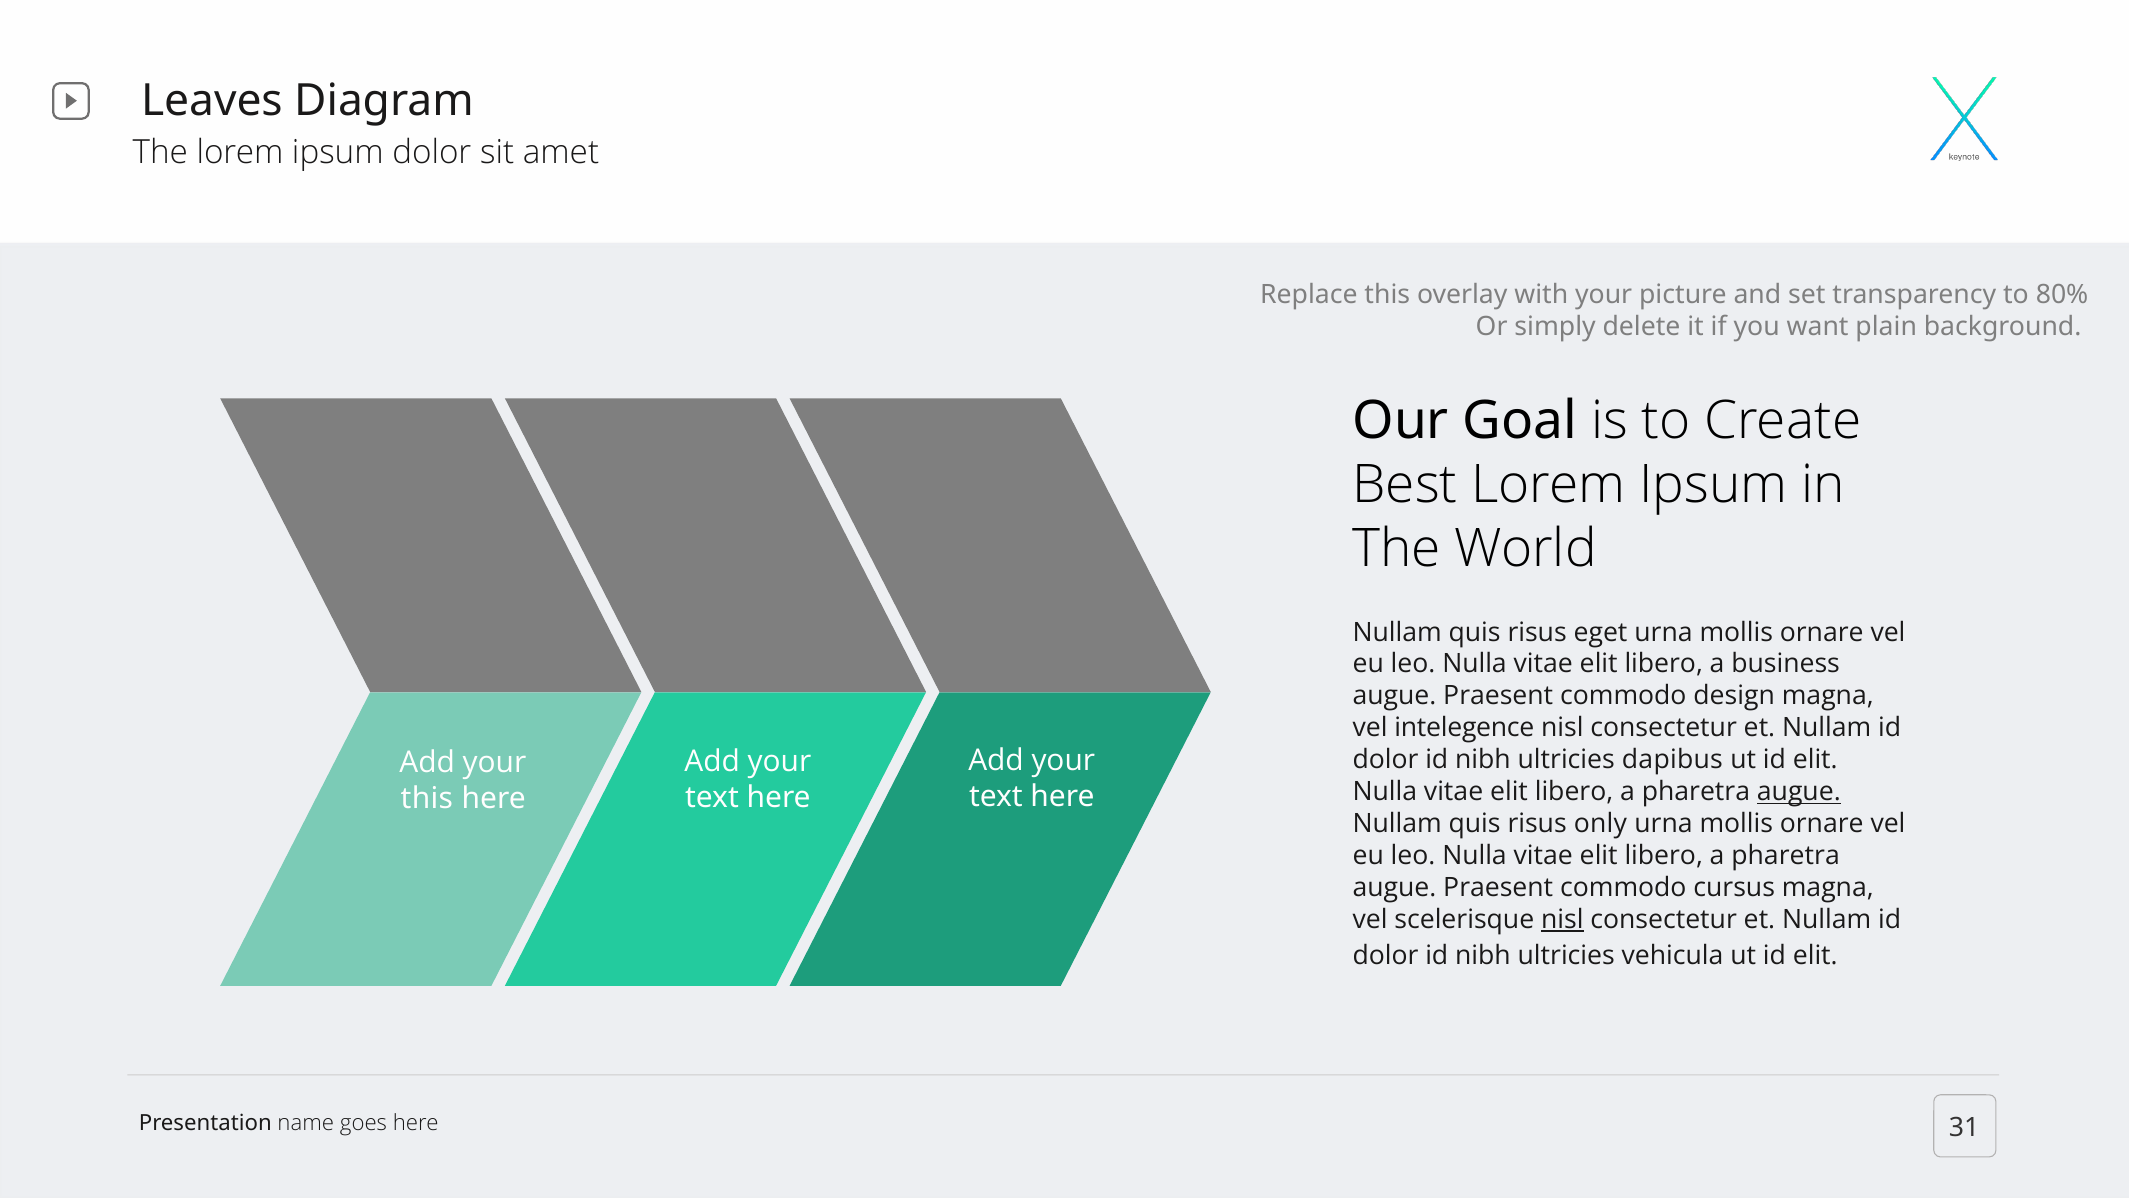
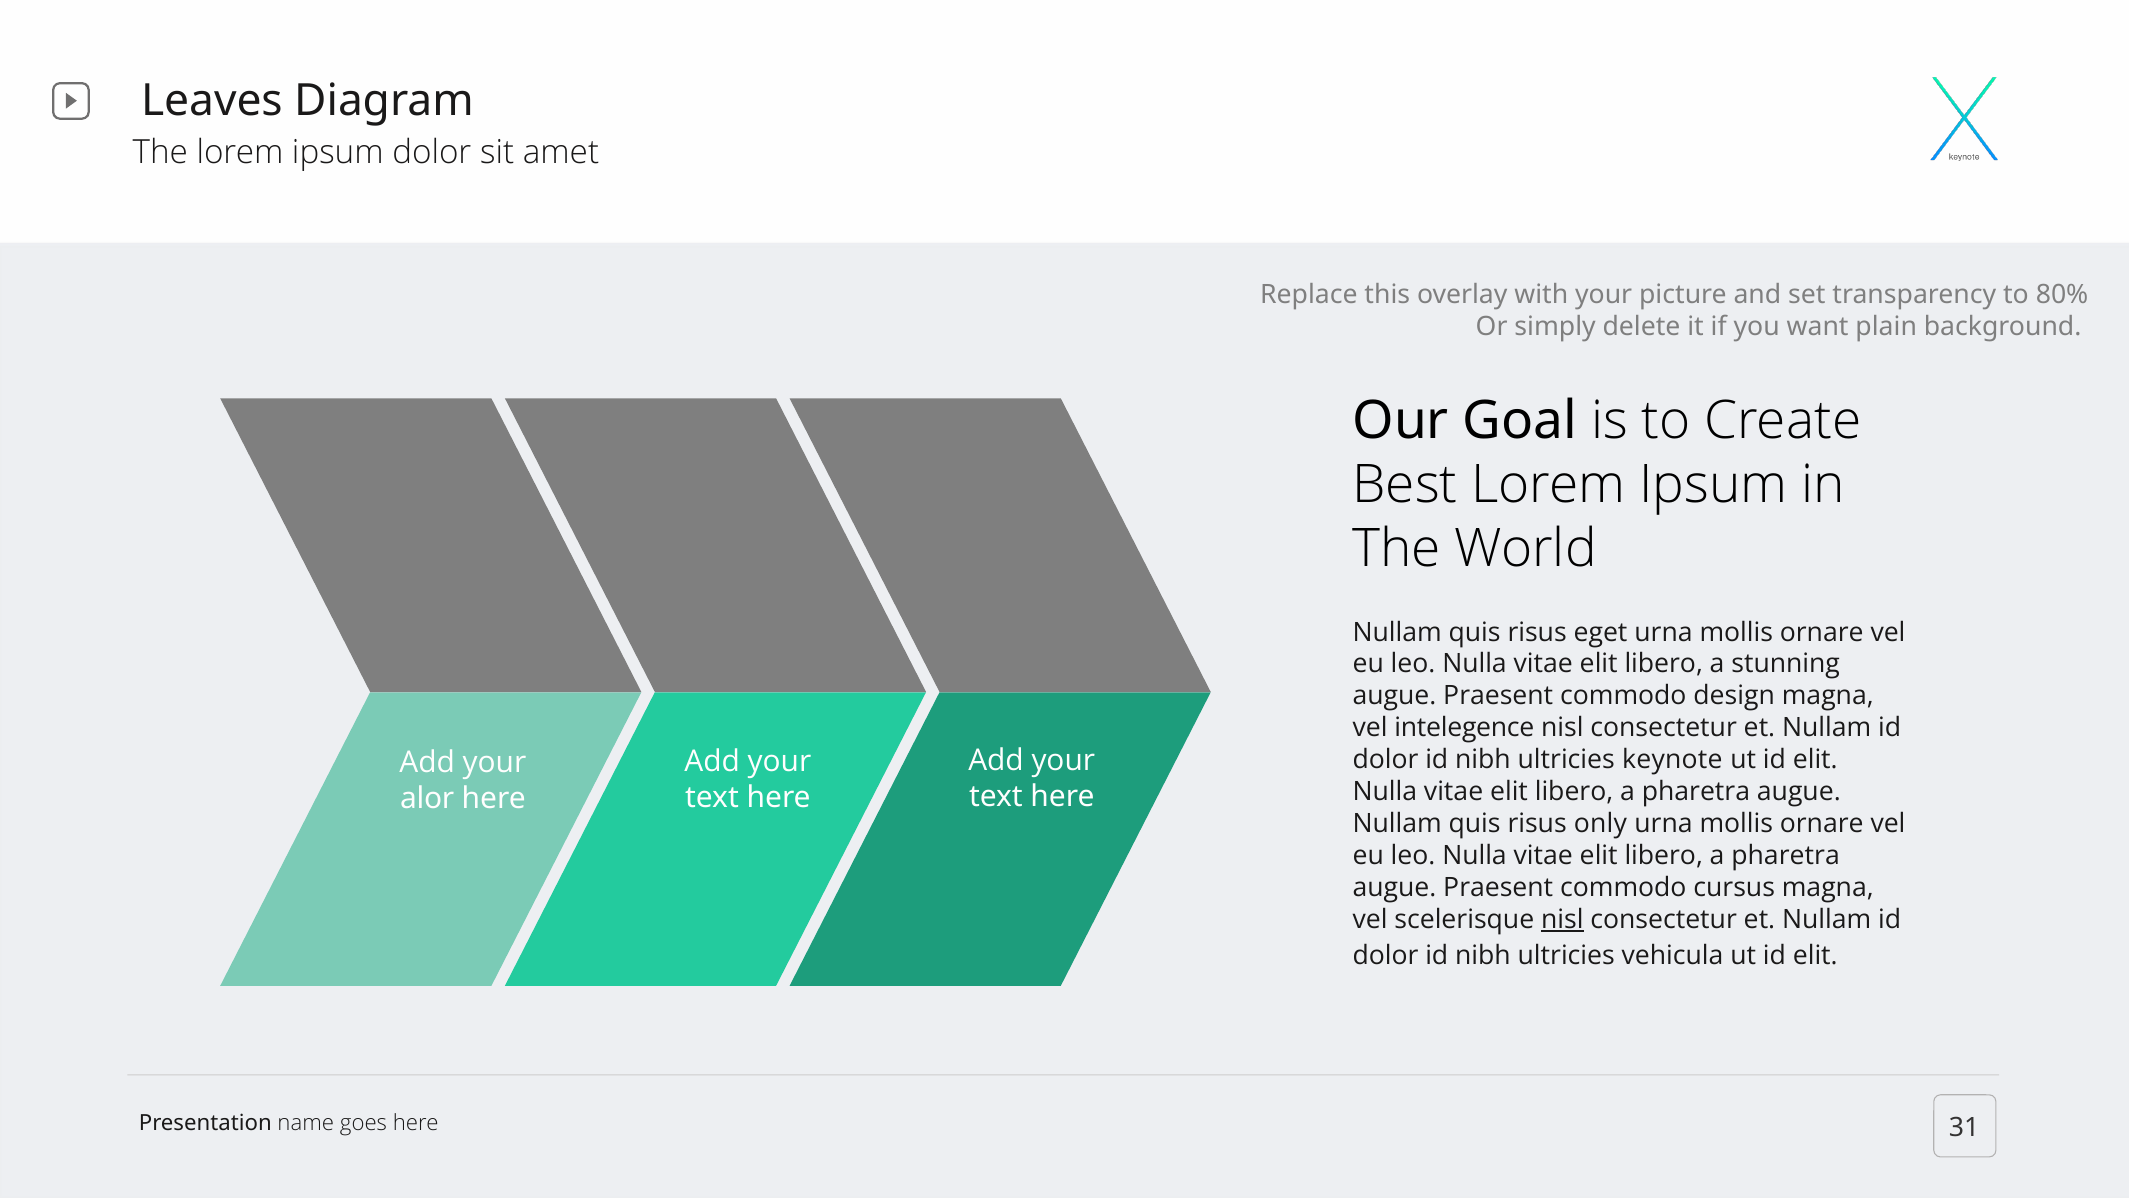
business: business -> stunning
dapibus: dapibus -> keynote
augue at (1799, 792) underline: present -> none
this at (427, 798): this -> alor
